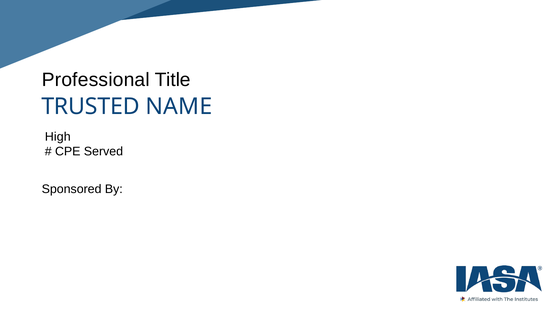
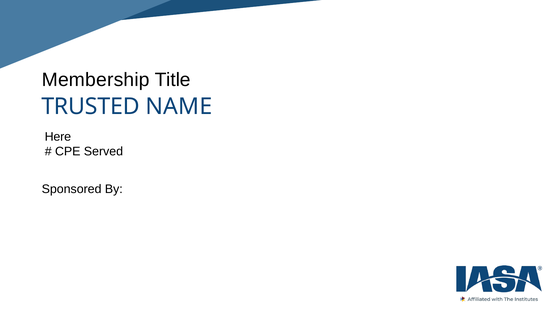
Professional: Professional -> Membership
High: High -> Here
